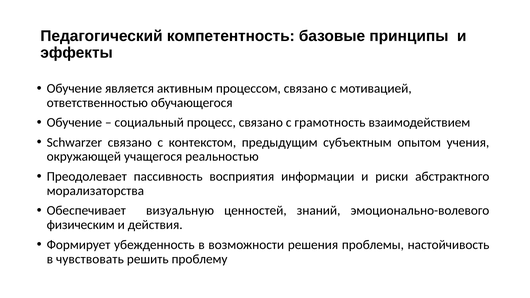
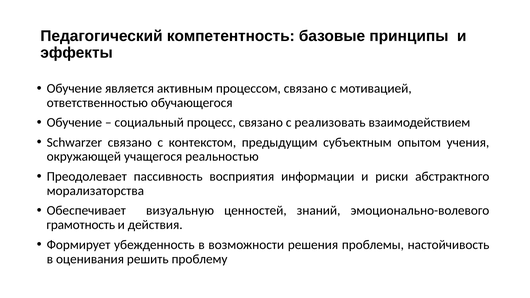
грамотность: грамотность -> реализовать
физическим: физическим -> грамотность
чувствовать: чувствовать -> оценивания
